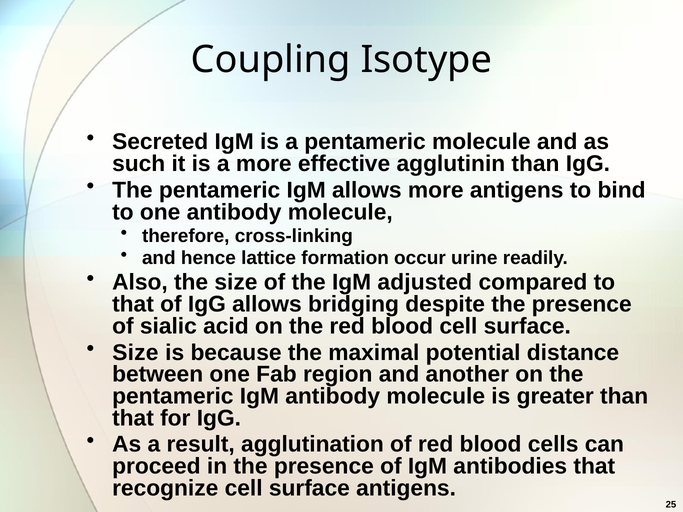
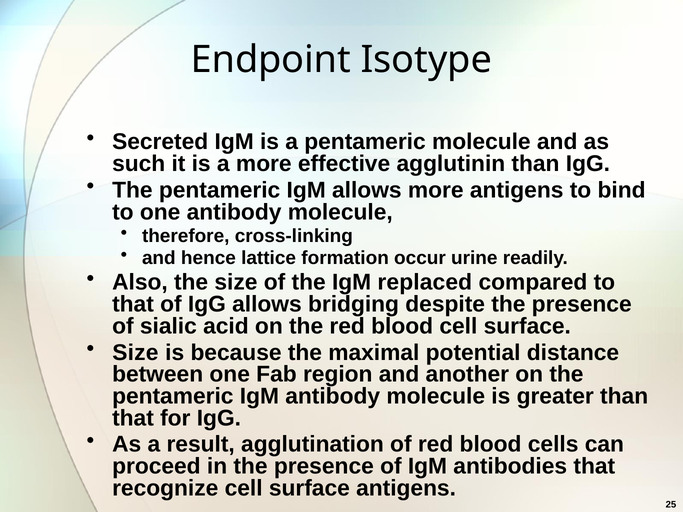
Coupling: Coupling -> Endpoint
adjusted: adjusted -> replaced
